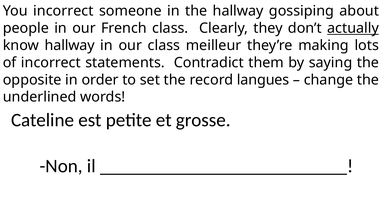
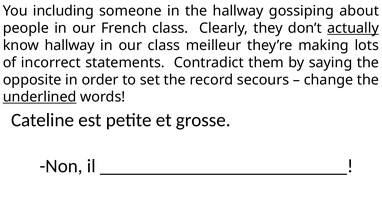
You incorrect: incorrect -> including
langues: langues -> secours
underlined underline: none -> present
